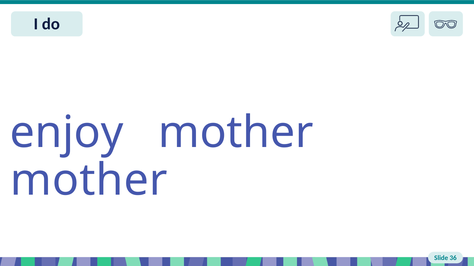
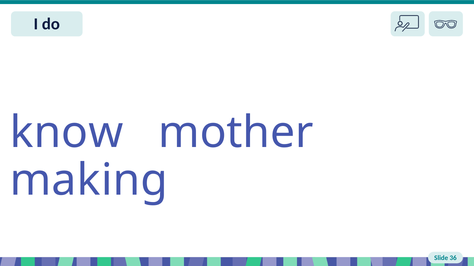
enjoy: enjoy -> know
mother at (89, 181): mother -> making
